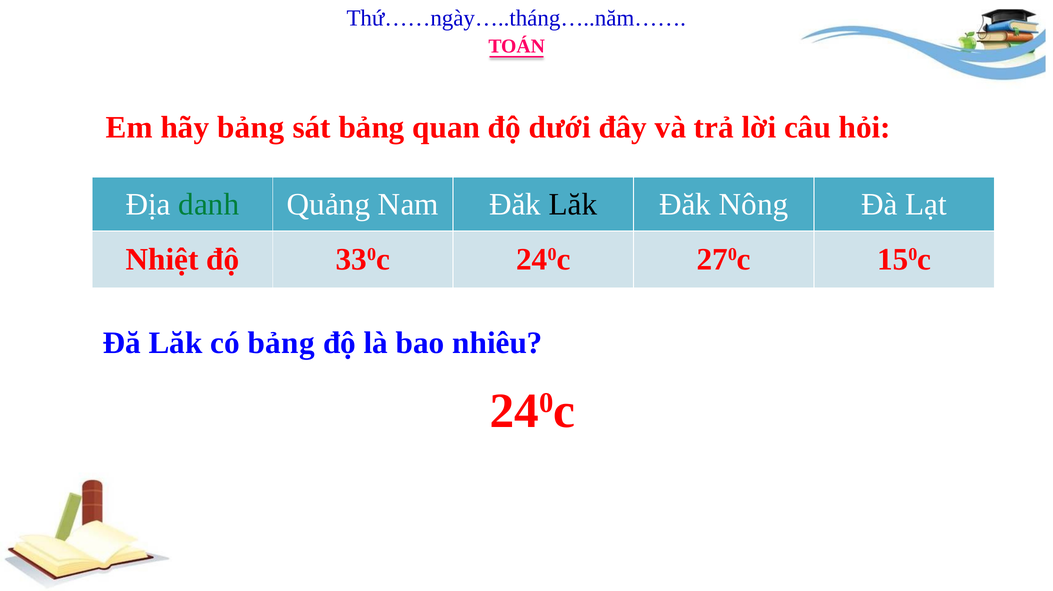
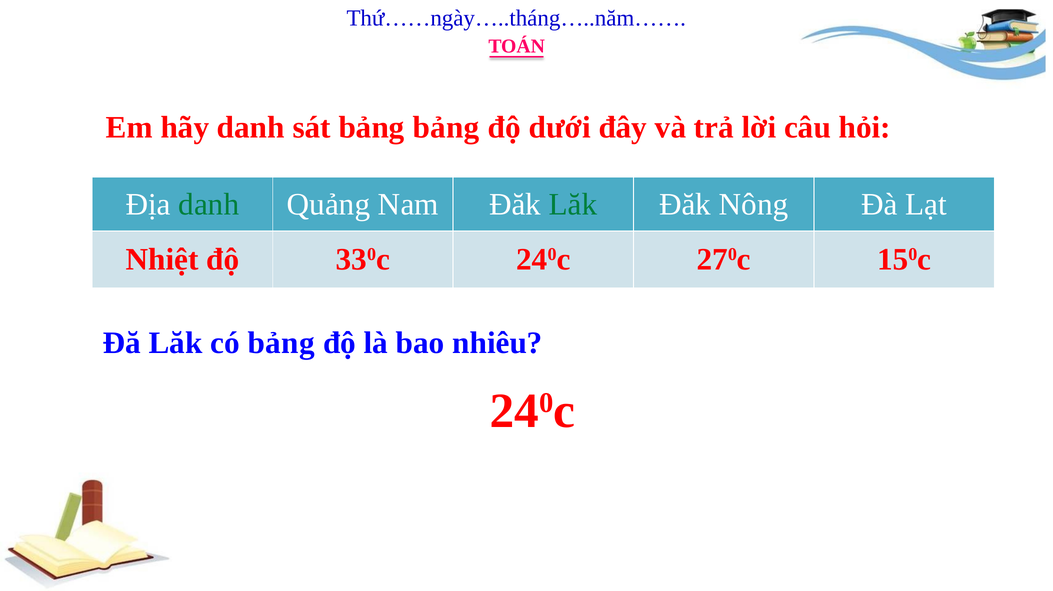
hãy bảng: bảng -> danh
bảng quan: quan -> bảng
Lăk at (573, 205) colour: black -> green
